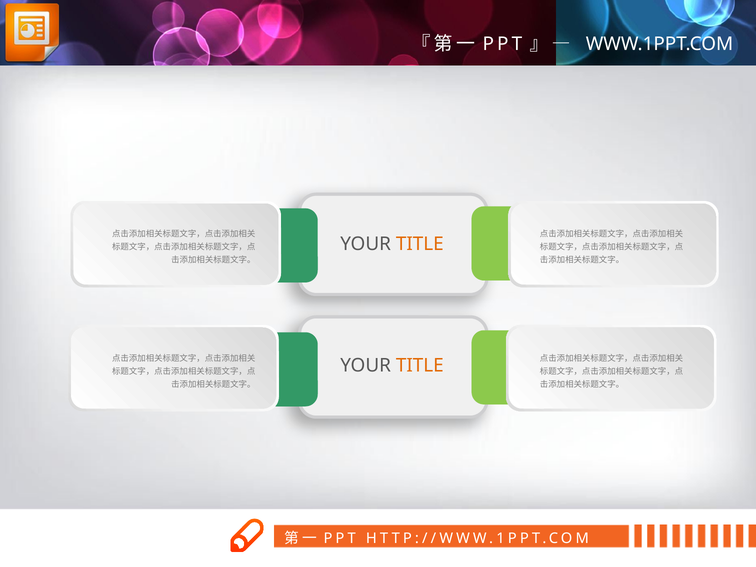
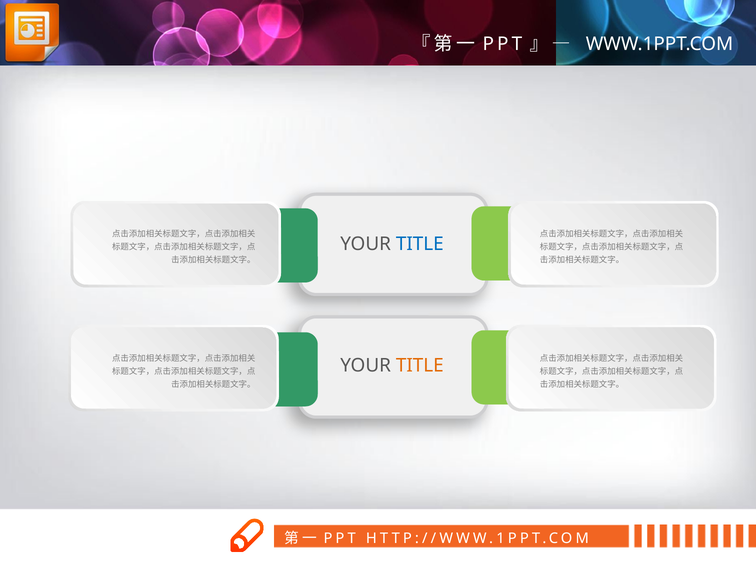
TITLE at (420, 244) colour: orange -> blue
